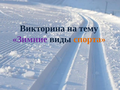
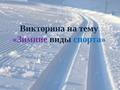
спорта colour: orange -> blue
